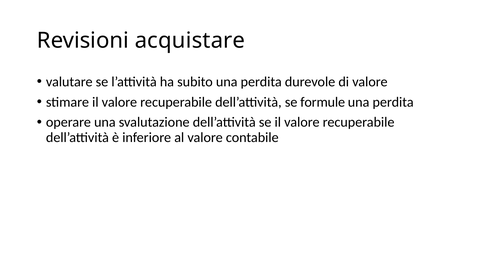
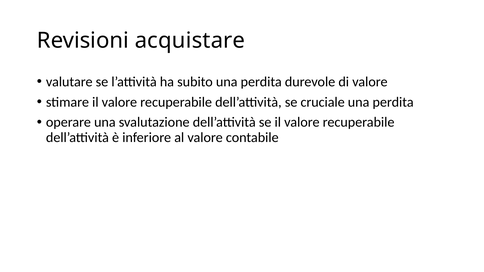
formule: formule -> cruciale
